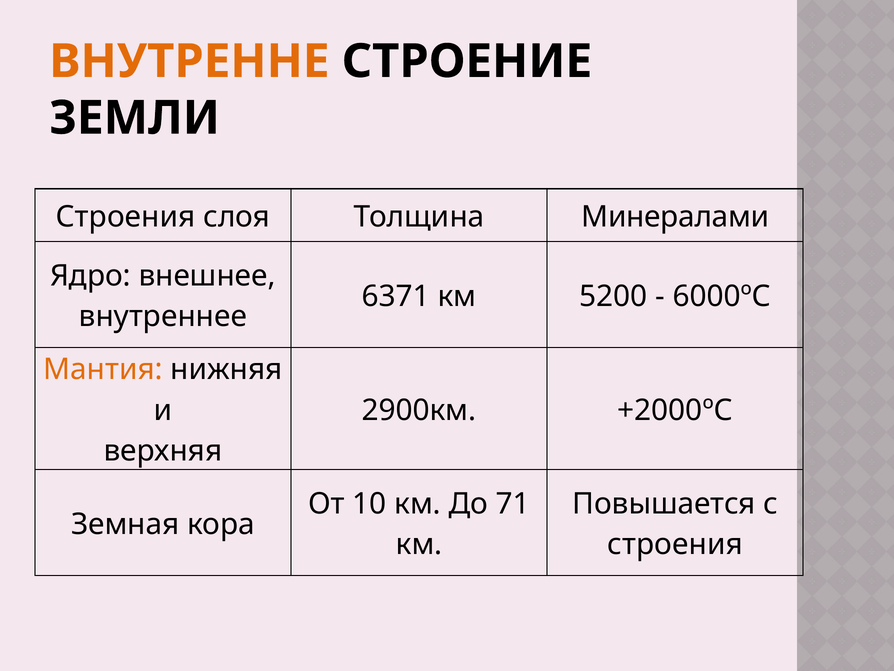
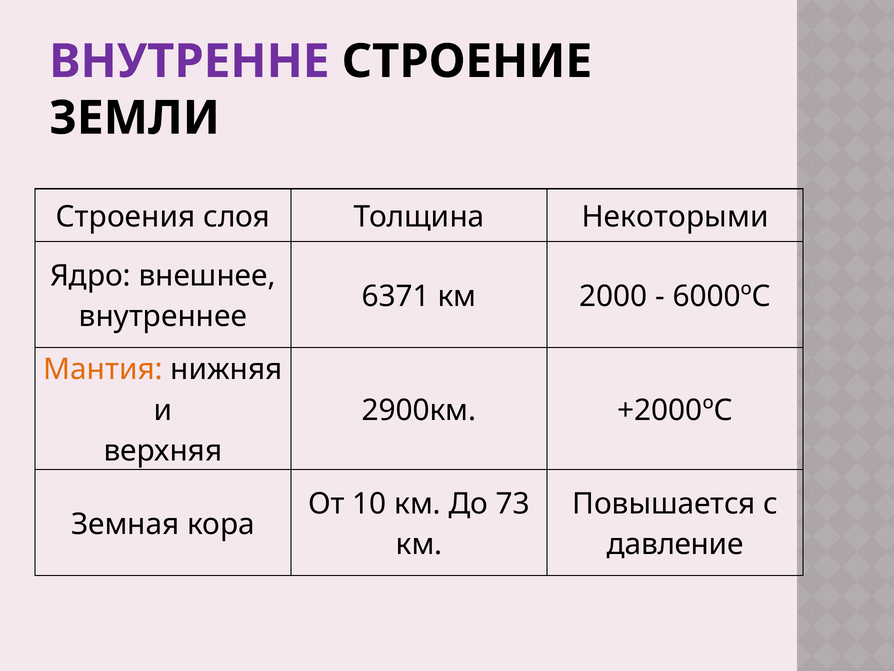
ВНУТРЕННЕ colour: orange -> purple
Минералами: Минералами -> Некоторыми
5200: 5200 -> 2000
71: 71 -> 73
строения at (675, 544): строения -> давление
